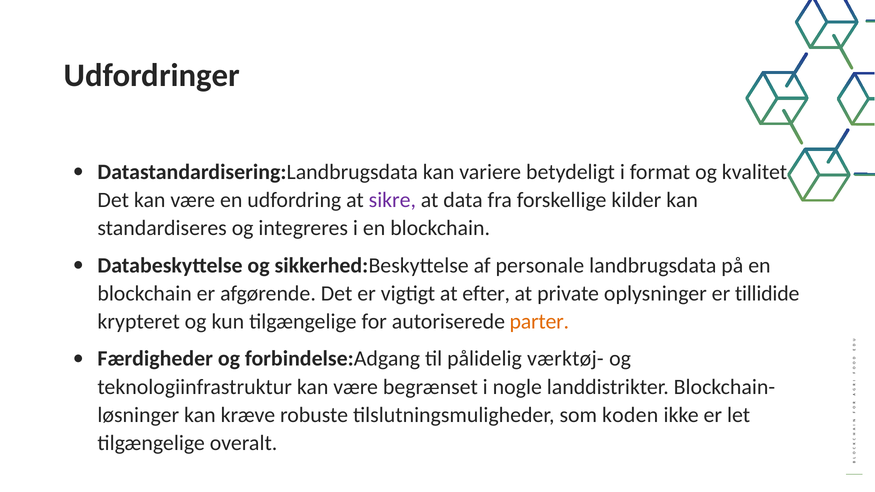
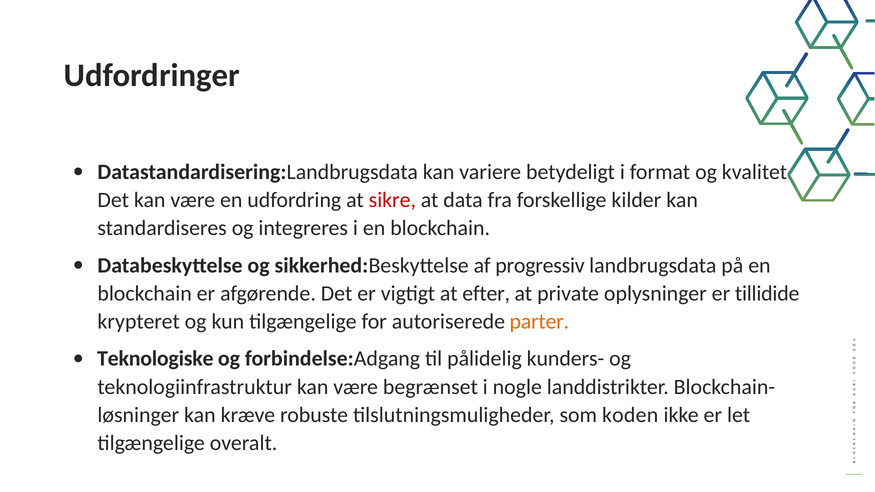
sikre colour: purple -> red
personale: personale -> progressiv
Færdigheder: Færdigheder -> Teknologiske
værktøj-: værktøj- -> kunders-
